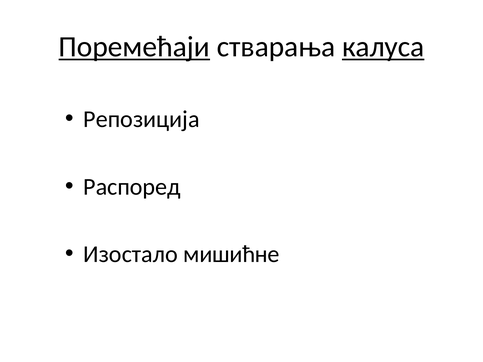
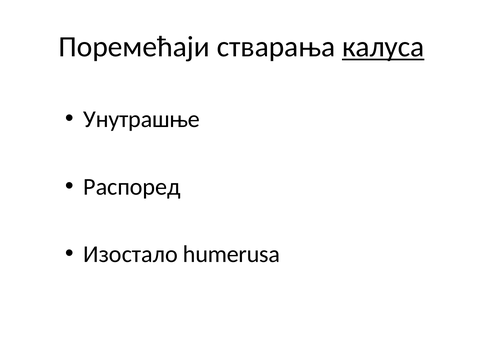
Поремећаји underline: present -> none
Репозиција: Репозиција -> Унутрашње
мишићне: мишићне -> humerusa
